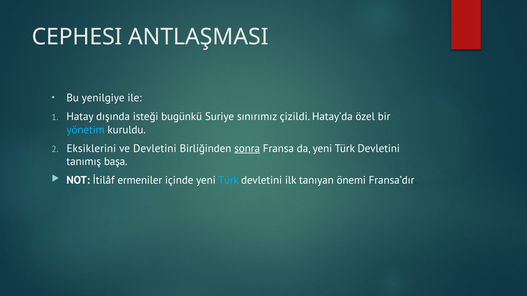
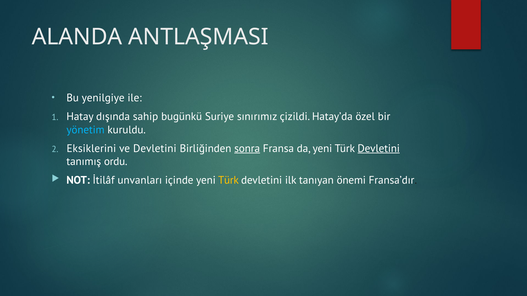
CEPHESI: CEPHESI -> ALANDA
isteği: isteği -> sahip
Devletini at (379, 149) underline: none -> present
başa: başa -> ordu
ermeniler: ermeniler -> unvanları
Türk at (228, 180) colour: light blue -> yellow
